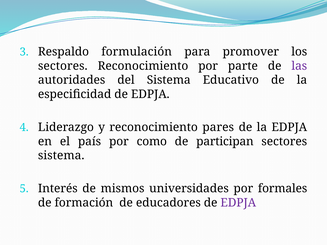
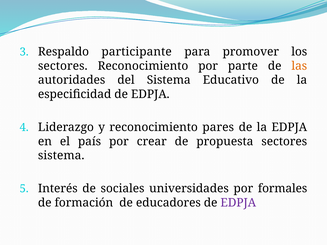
formulación: formulación -> participante
las colour: purple -> orange
como: como -> crear
participan: participan -> propuesta
mismos: mismos -> sociales
